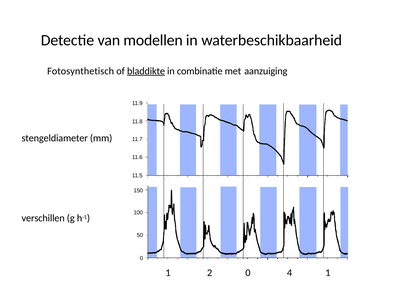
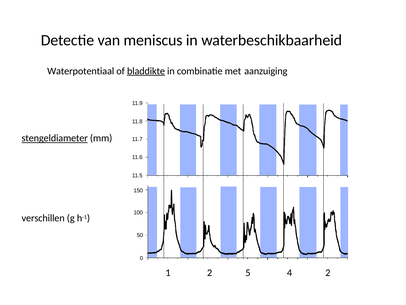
modellen: modellen -> meniscus
Fotosynthetisch: Fotosynthetisch -> Waterpotentiaal
stengeldiameter underline: none -> present
2 0: 0 -> 5
4 1: 1 -> 2
